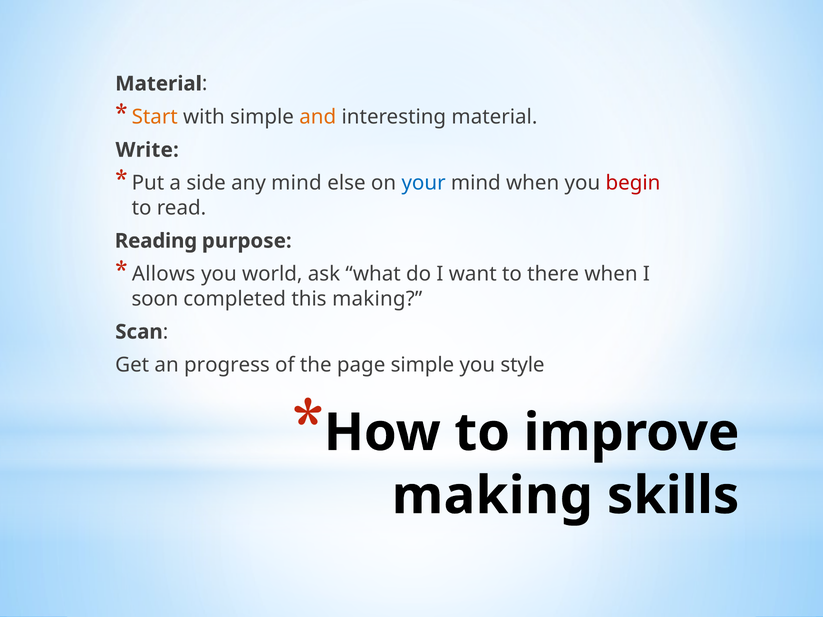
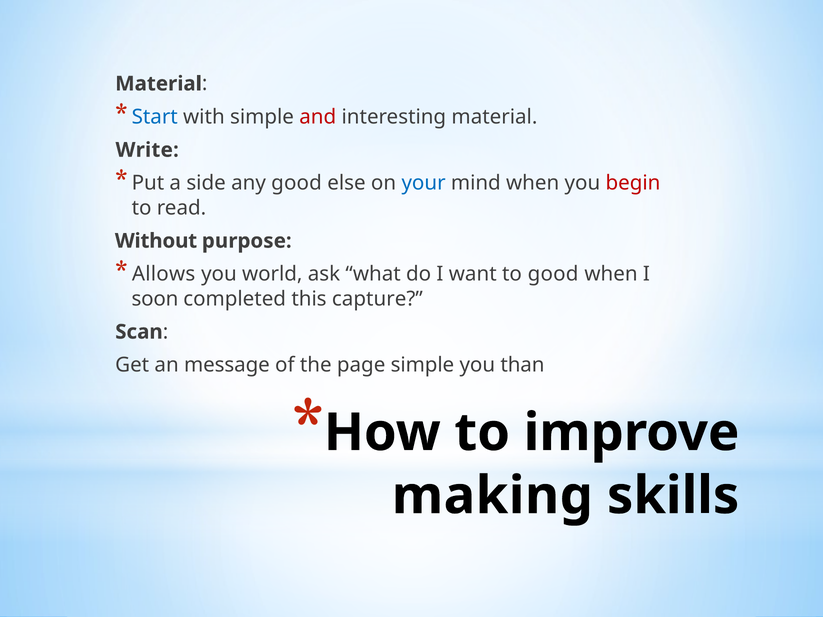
Start colour: orange -> blue
and colour: orange -> red
any mind: mind -> good
Reading: Reading -> Without
to there: there -> good
this making: making -> capture
progress: progress -> message
style: style -> than
